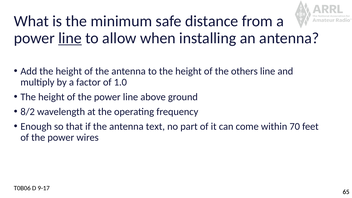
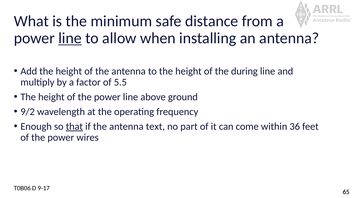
others: others -> during
1.0: 1.0 -> 5.5
8/2: 8/2 -> 9/2
that underline: none -> present
70: 70 -> 36
